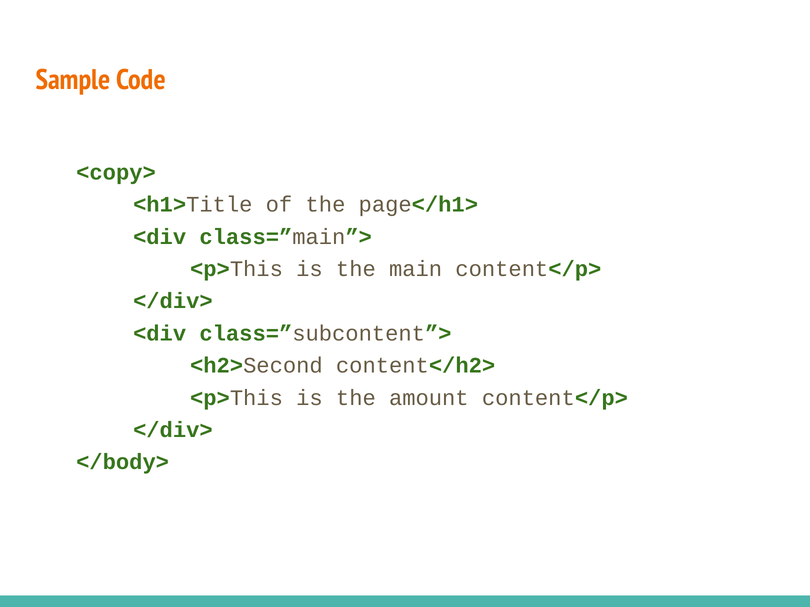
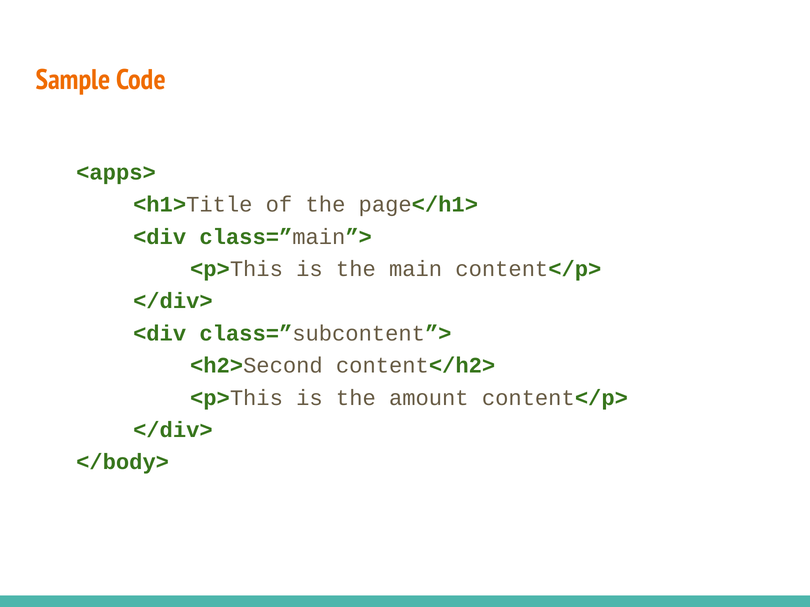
<copy>: <copy> -> <apps>
